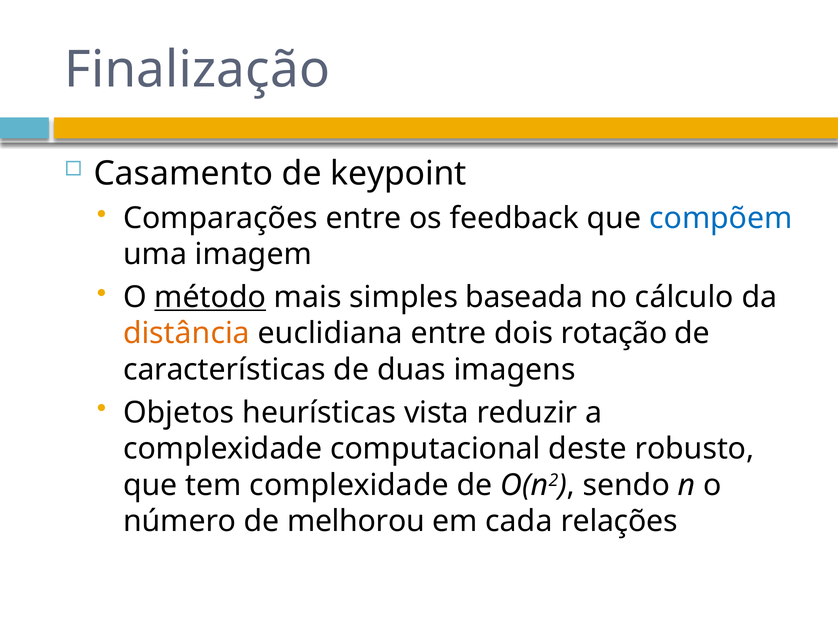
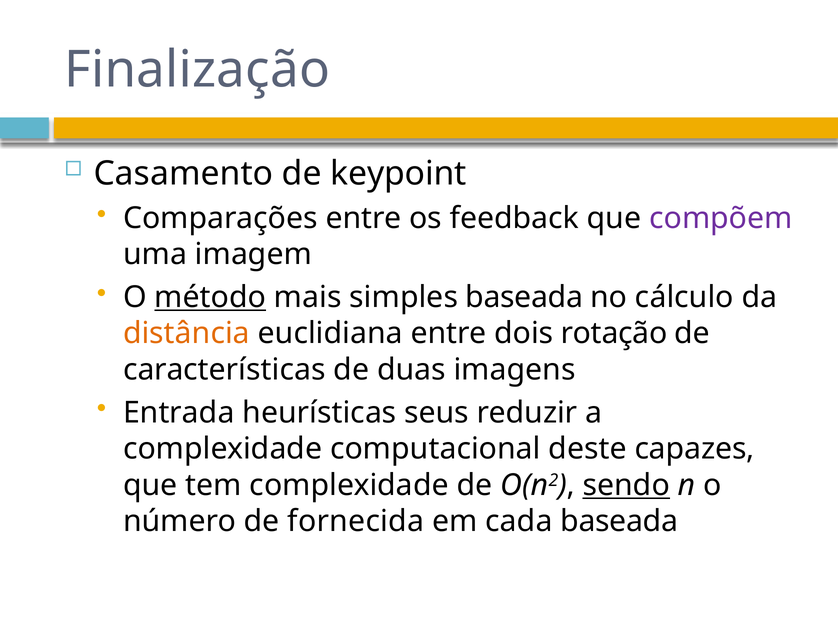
compõem colour: blue -> purple
Objetos: Objetos -> Entrada
vista: vista -> seus
robusto: robusto -> capazes
sendo underline: none -> present
melhorou: melhorou -> fornecida
cada relações: relações -> baseada
